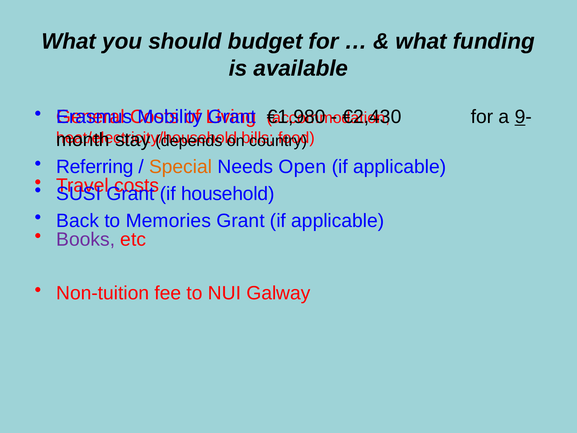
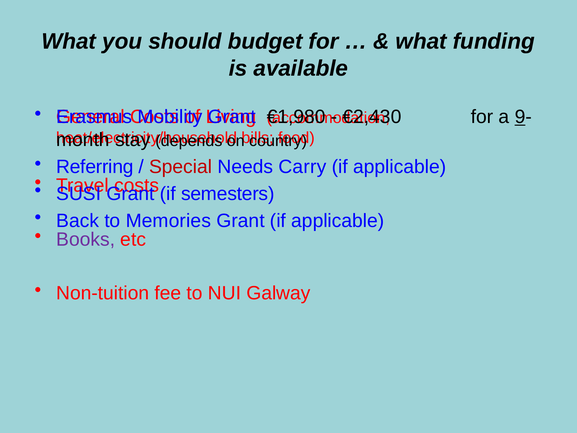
Special colour: orange -> red
Open: Open -> Carry
household: household -> semesters
